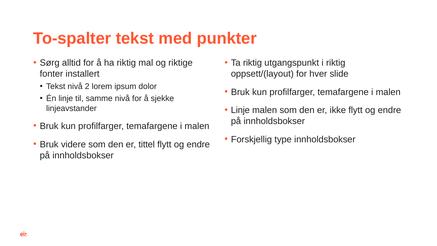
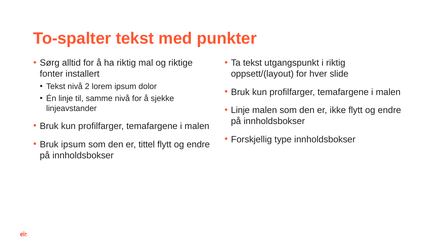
Ta riktig: riktig -> tekst
Bruk videre: videre -> ipsum
